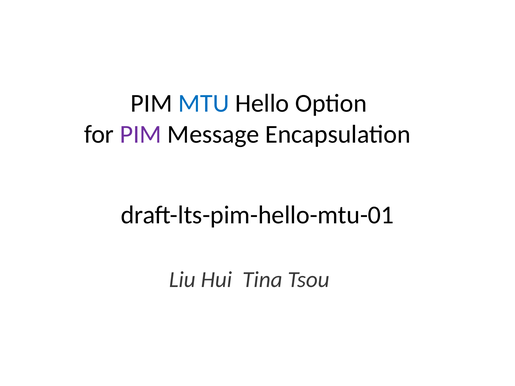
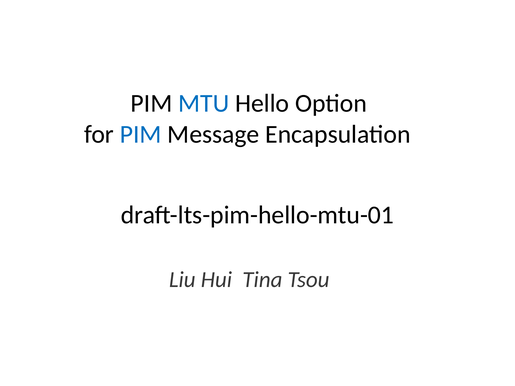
PIM at (141, 134) colour: purple -> blue
